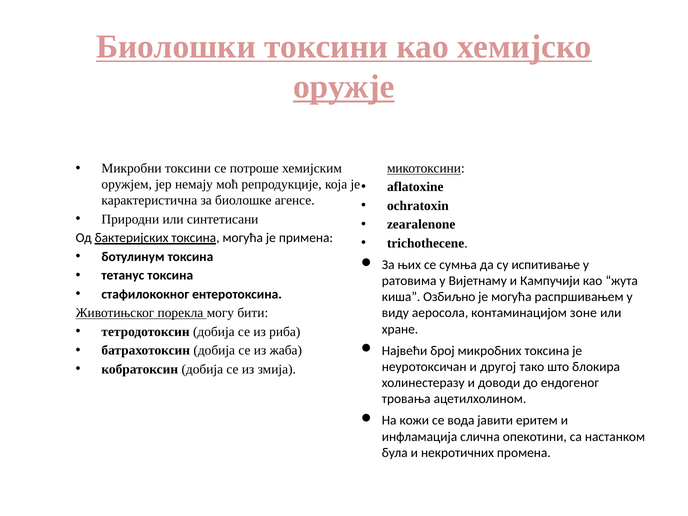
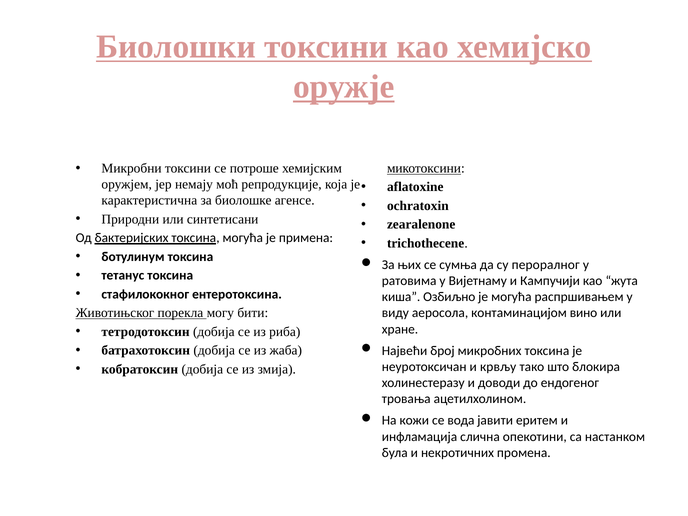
испитивање: испитивање -> пероралног
зоне: зоне -> вино
другој: другој -> крвљу
